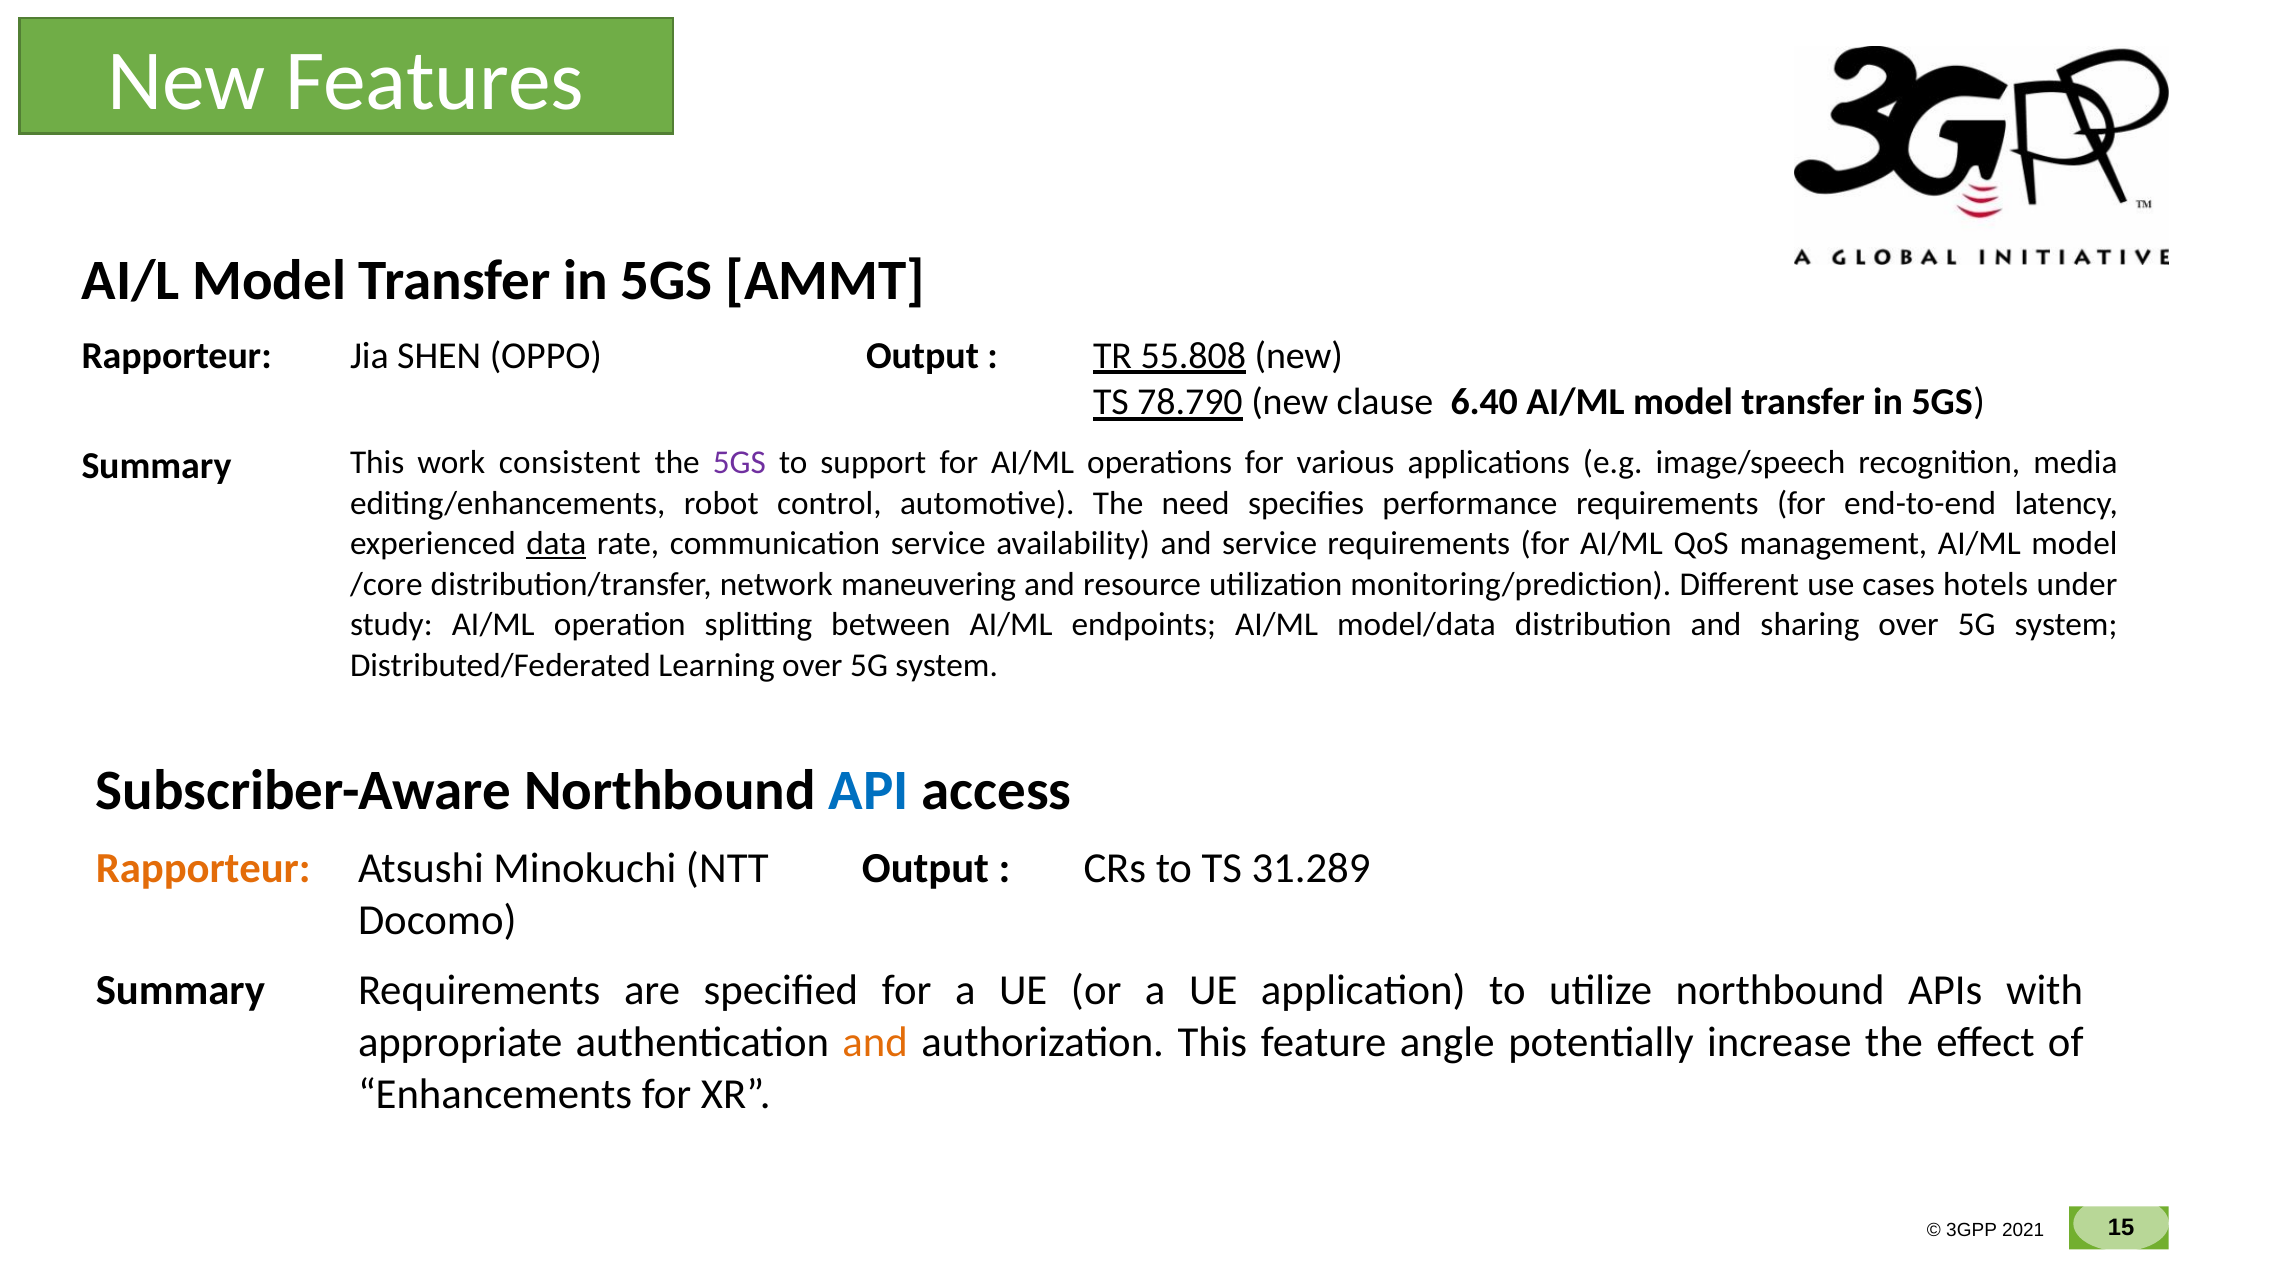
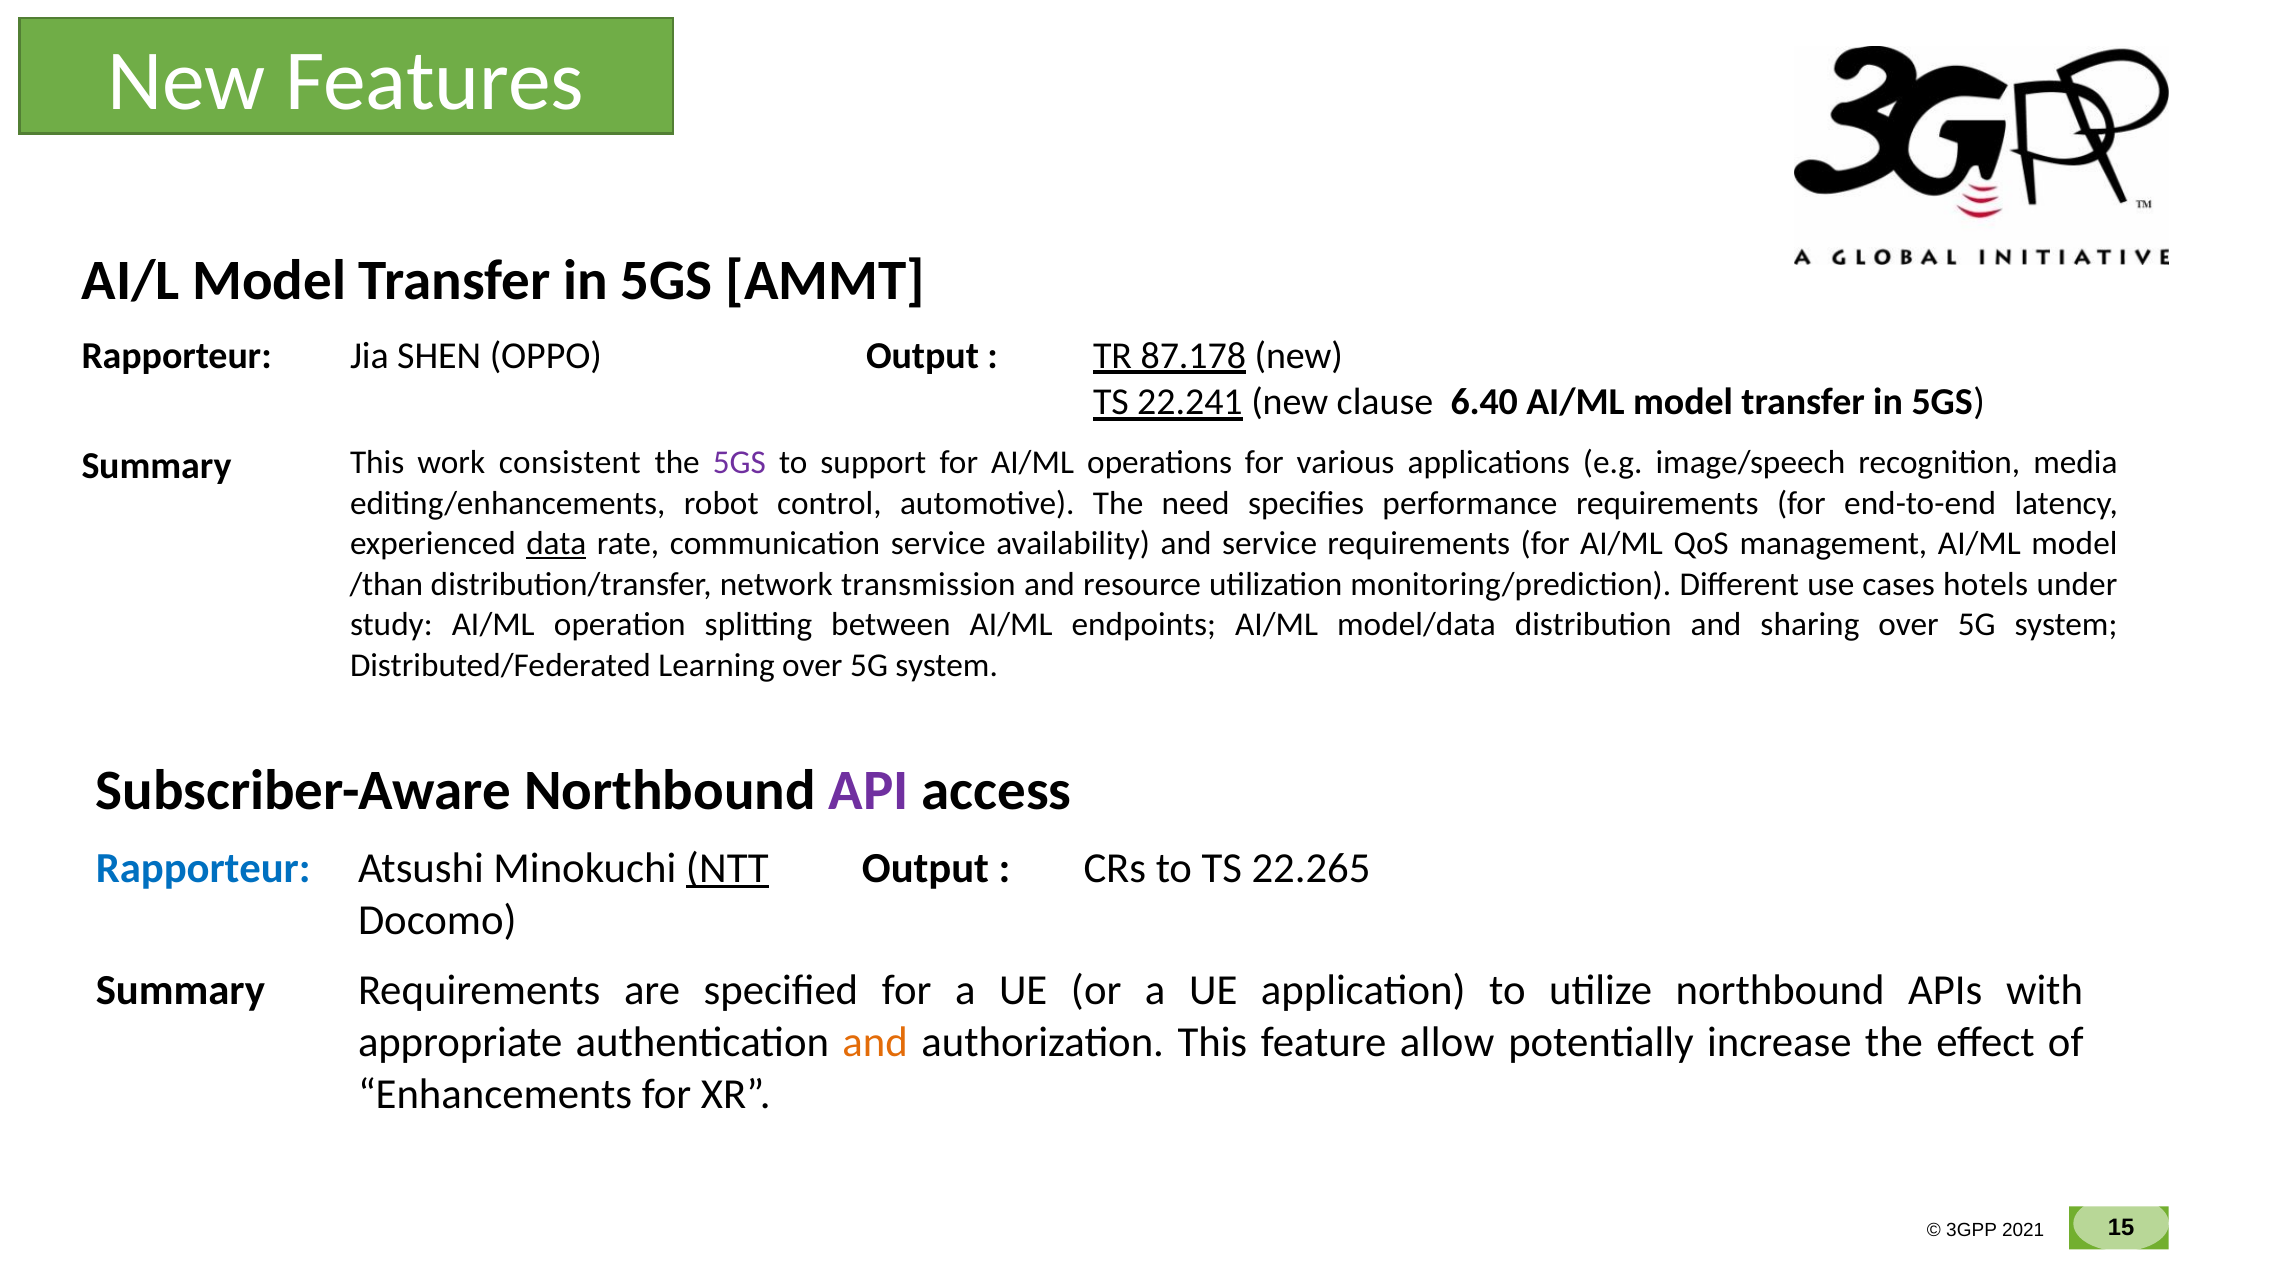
55.808: 55.808 -> 87.178
78.790: 78.790 -> 22.241
/core: /core -> /than
maneuvering: maneuvering -> transmission
API colour: blue -> purple
Rapporteur at (203, 868) colour: orange -> blue
NTT underline: none -> present
31.289: 31.289 -> 22.265
angle: angle -> allow
